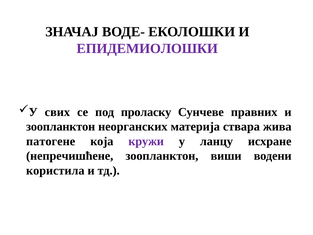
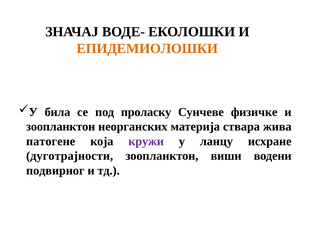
ЕПИДЕМИОЛОШКИ colour: purple -> orange
свих: свих -> била
правних: правних -> физичке
непречишћене: непречишћене -> дуготрајности
користила: користила -> подвирног
